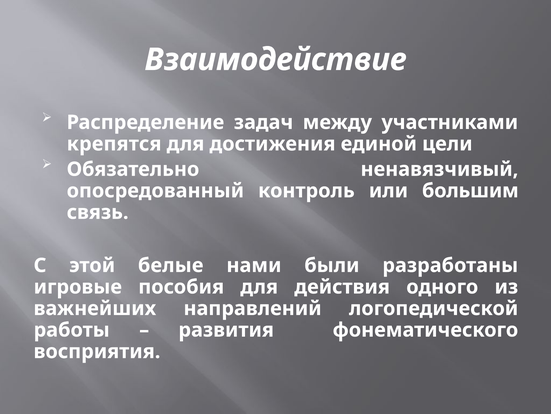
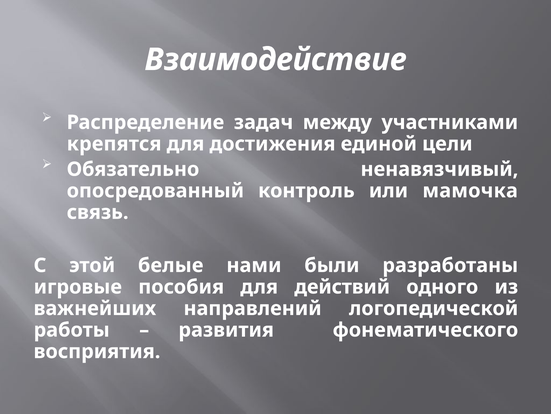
большим: большим -> мамочка
действия: действия -> действий
